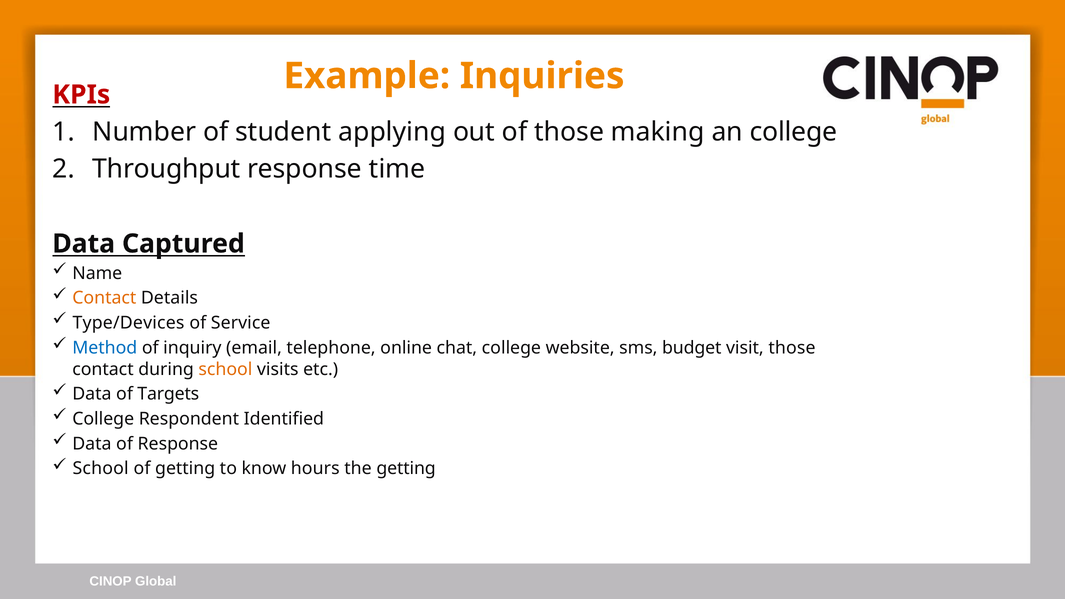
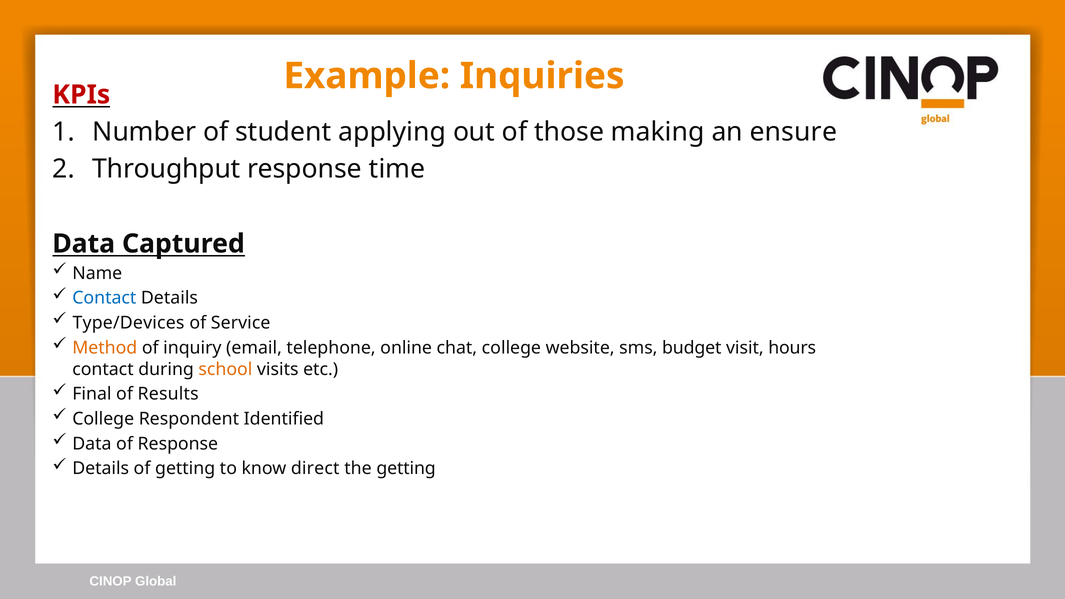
an college: college -> ensure
Contact at (104, 298) colour: orange -> blue
Method colour: blue -> orange
visit those: those -> hours
Data at (92, 394): Data -> Final
Targets: Targets -> Results
School at (101, 469): School -> Details
hours: hours -> direct
